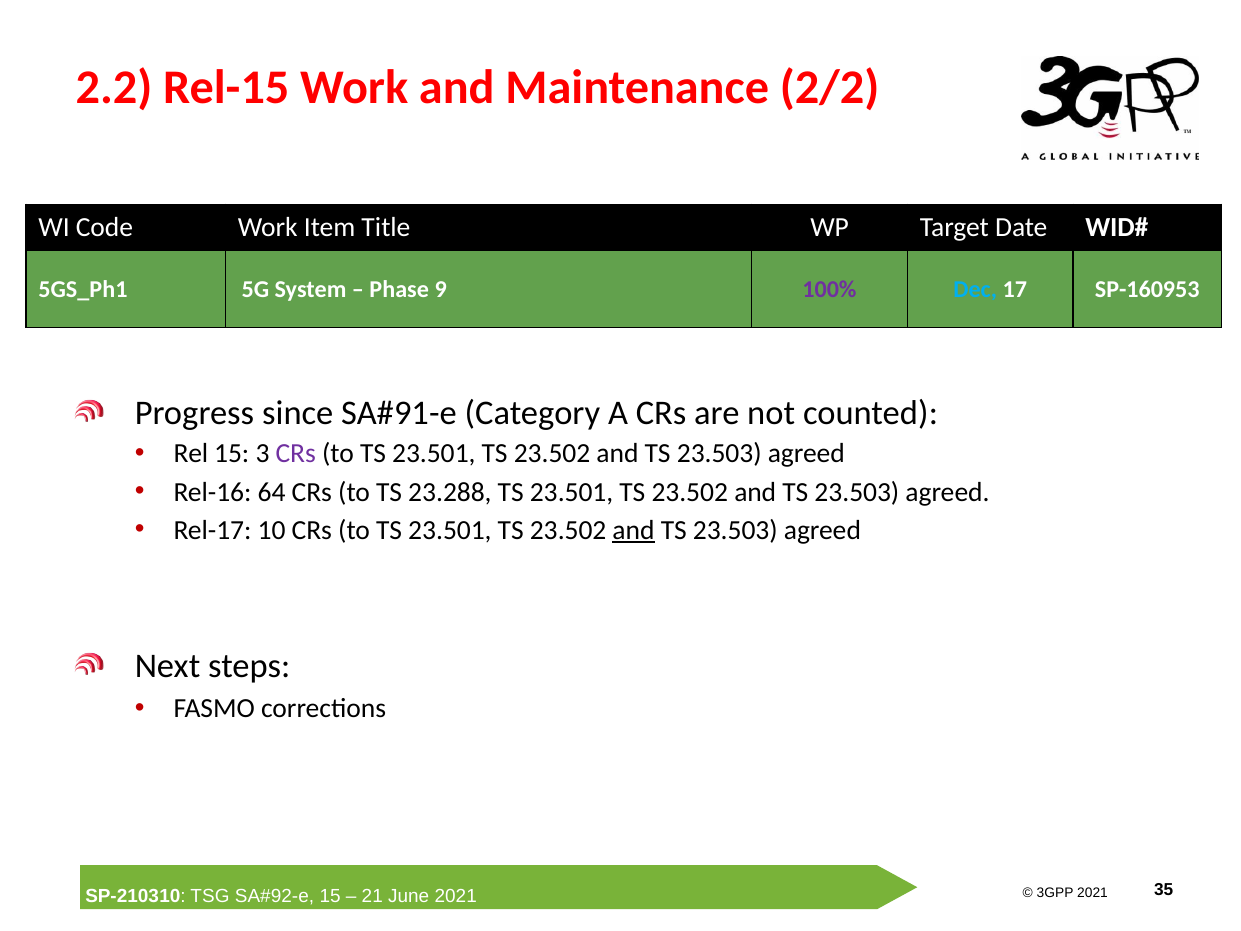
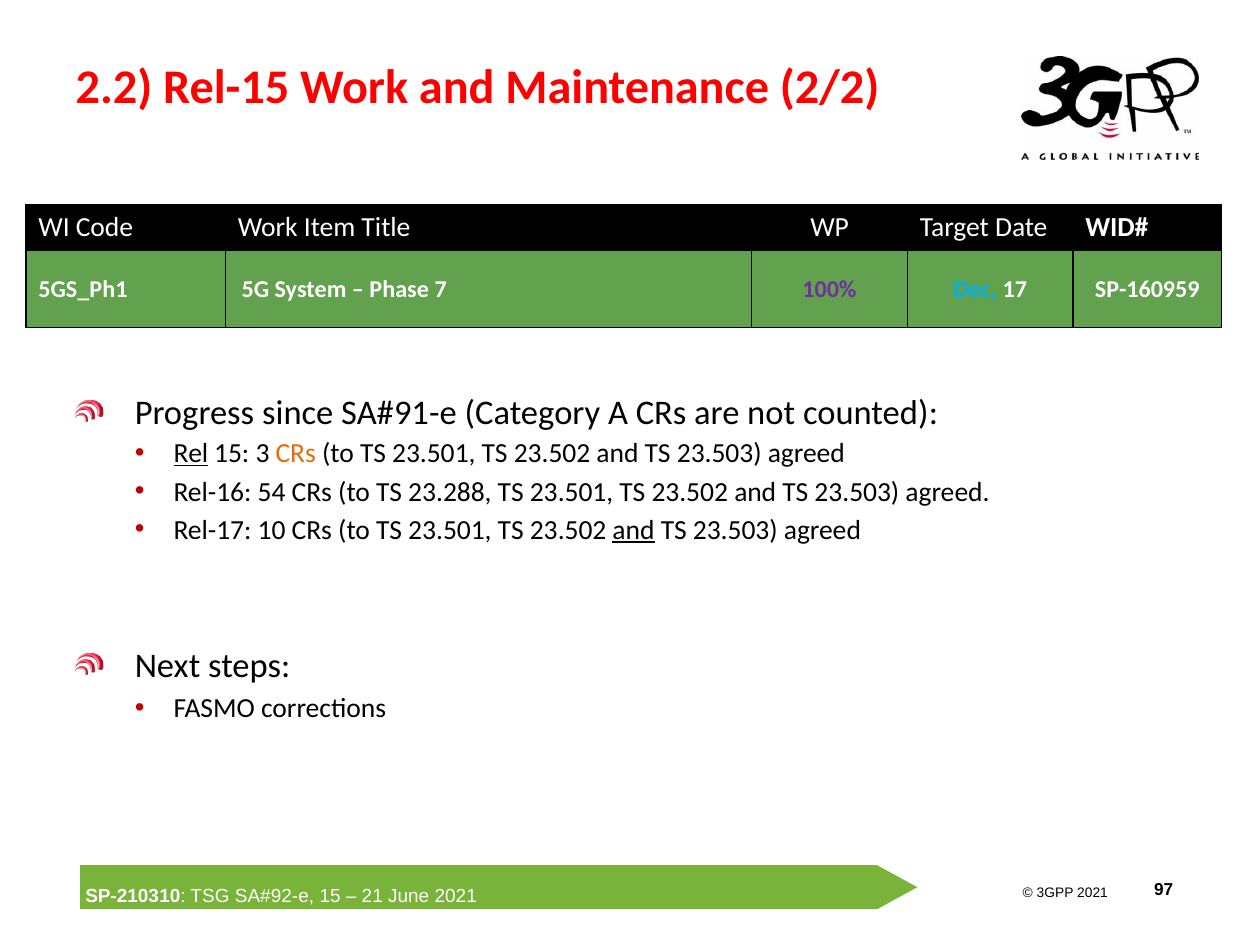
9: 9 -> 7
SP-160953: SP-160953 -> SP-160959
Rel underline: none -> present
CRs at (296, 454) colour: purple -> orange
64: 64 -> 54
35: 35 -> 97
